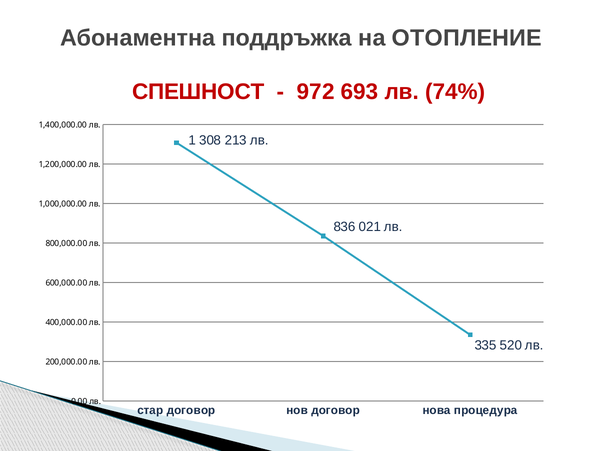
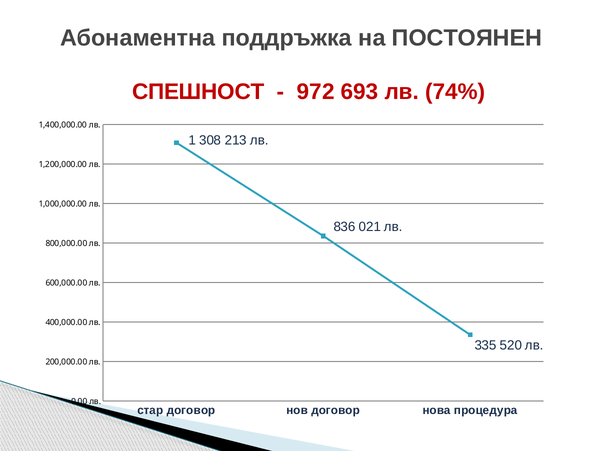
ОТОПЛЕНИЕ: ОТОПЛЕНИЕ -> ПОСТОЯНЕН
